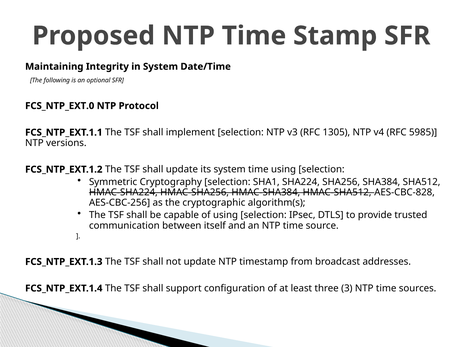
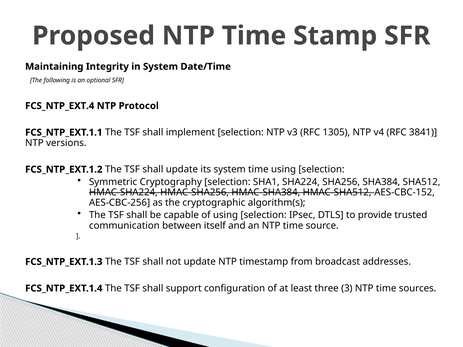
FCS_NTP_EXT.0: FCS_NTP_EXT.0 -> FCS_NTP_EXT.4
5985: 5985 -> 3841
AES-CBC-828: AES-CBC-828 -> AES-CBC-152
